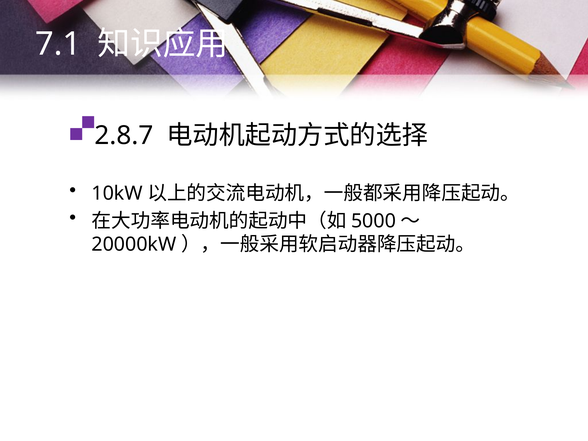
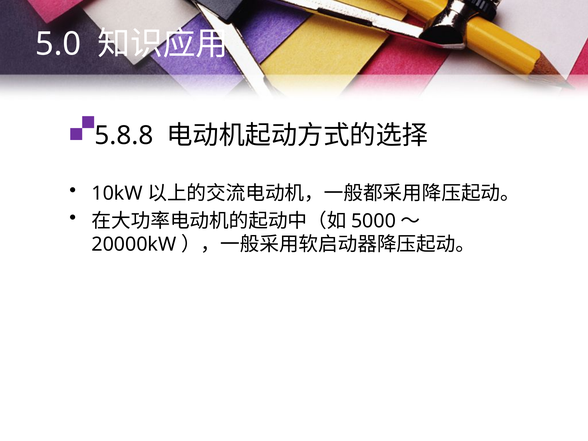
7.1: 7.1 -> 5.0
2.8.7: 2.8.7 -> 5.8.8
